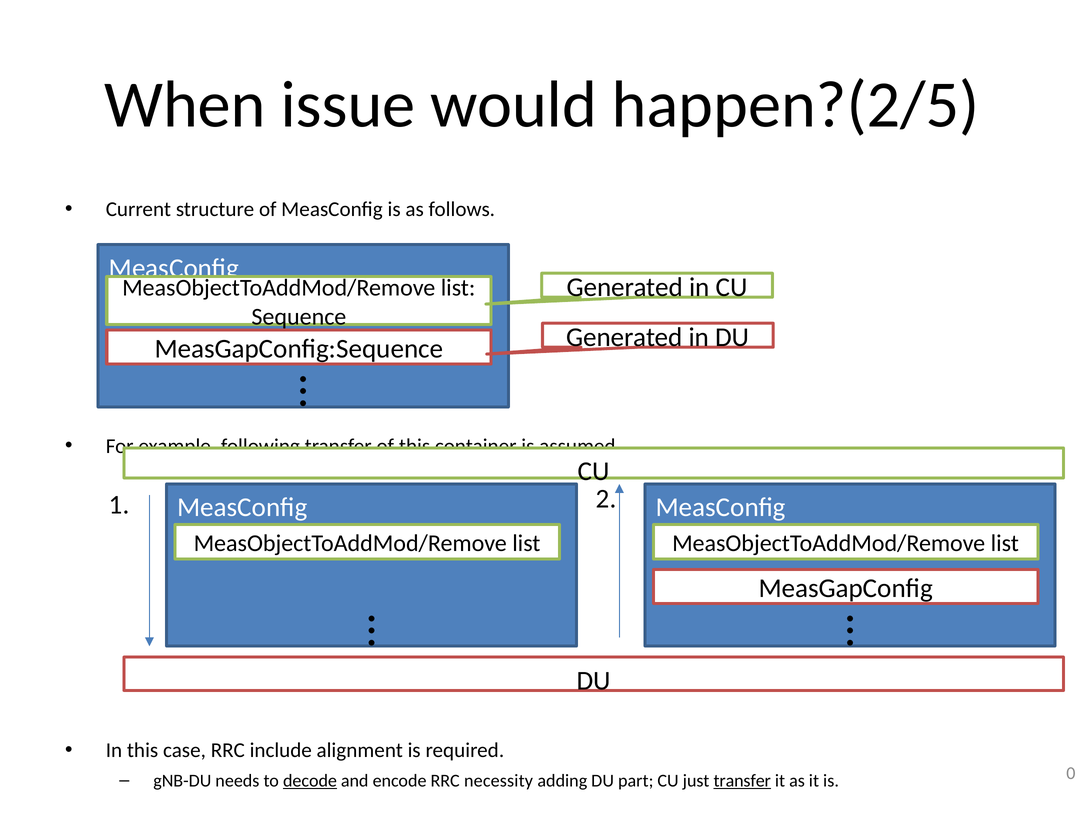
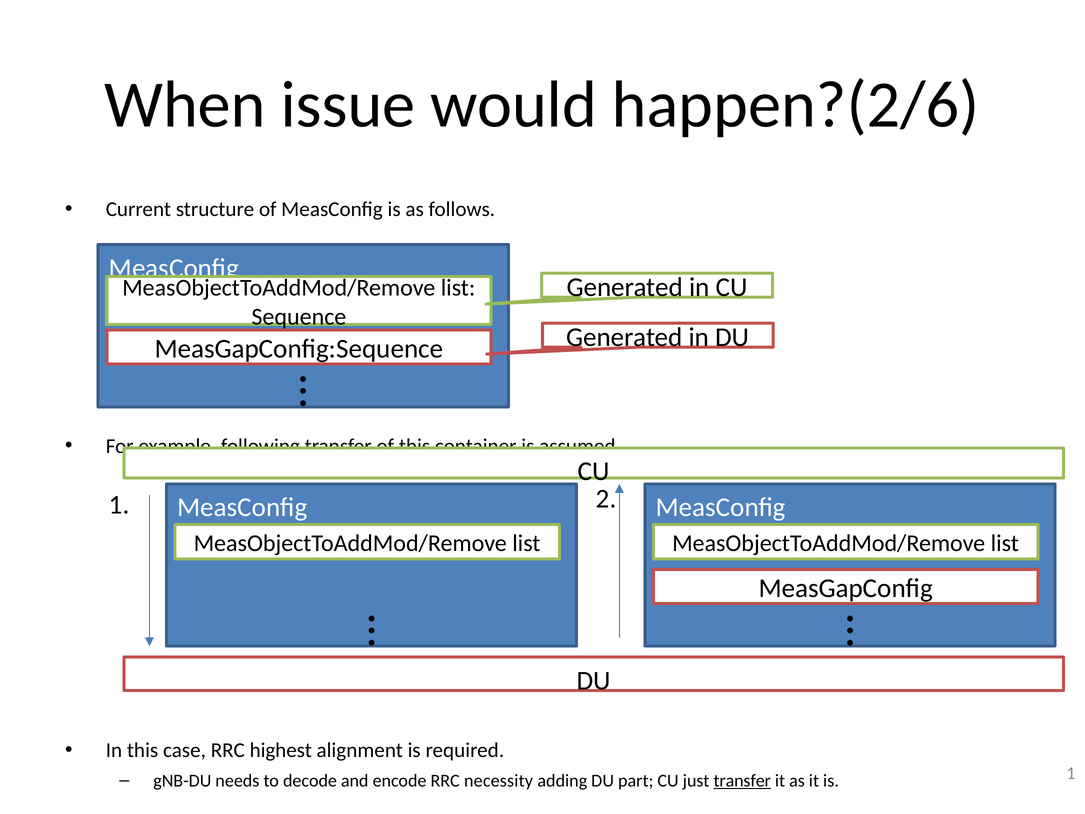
happen?(2/5: happen?(2/5 -> happen?(2/6
include: include -> highest
decode underline: present -> none
is 0: 0 -> 1
